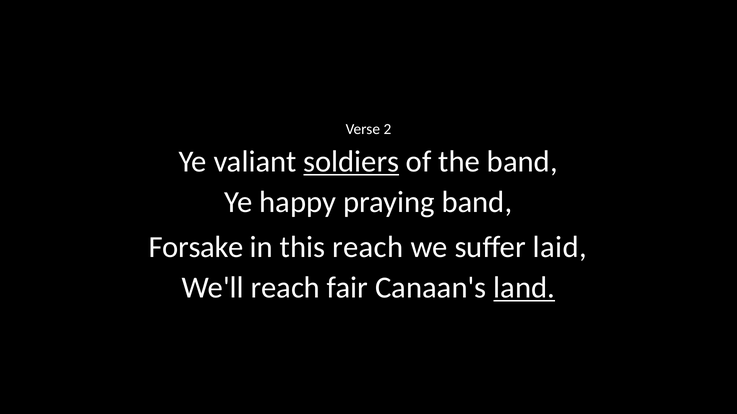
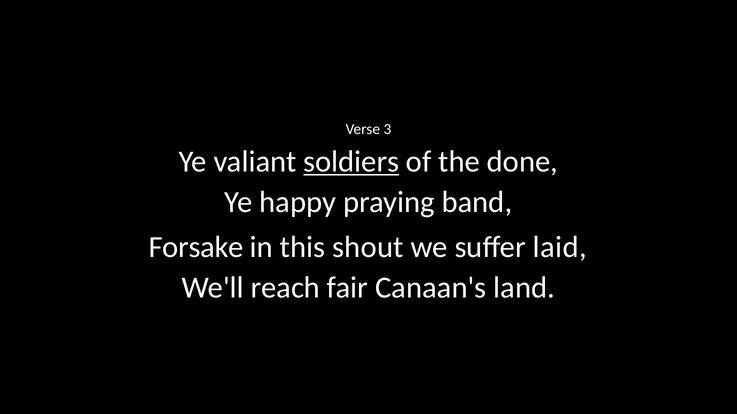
2: 2 -> 3
the band: band -> done
this reach: reach -> shout
land underline: present -> none
